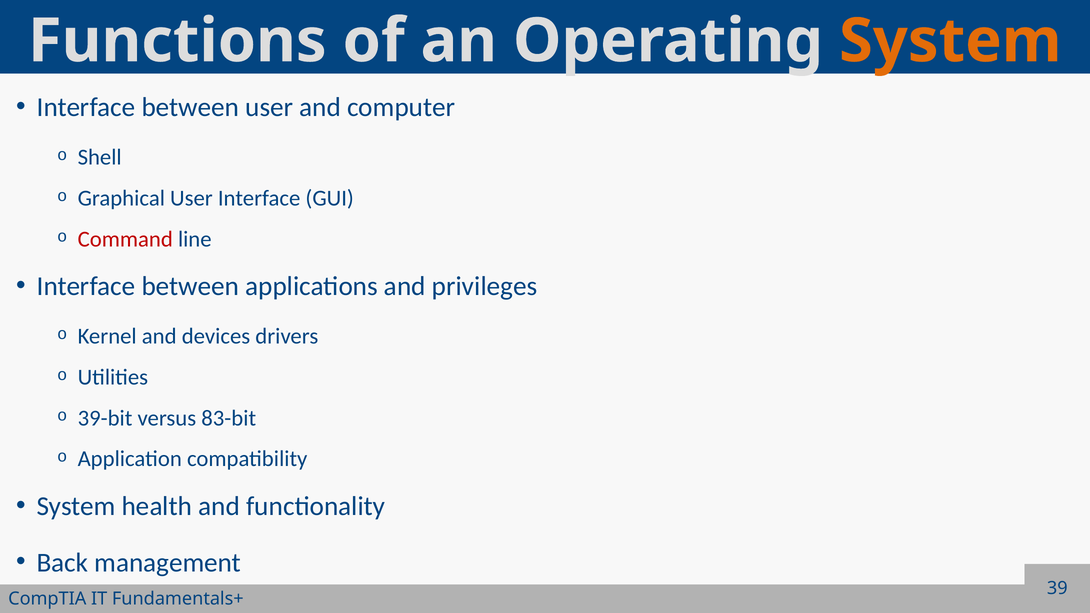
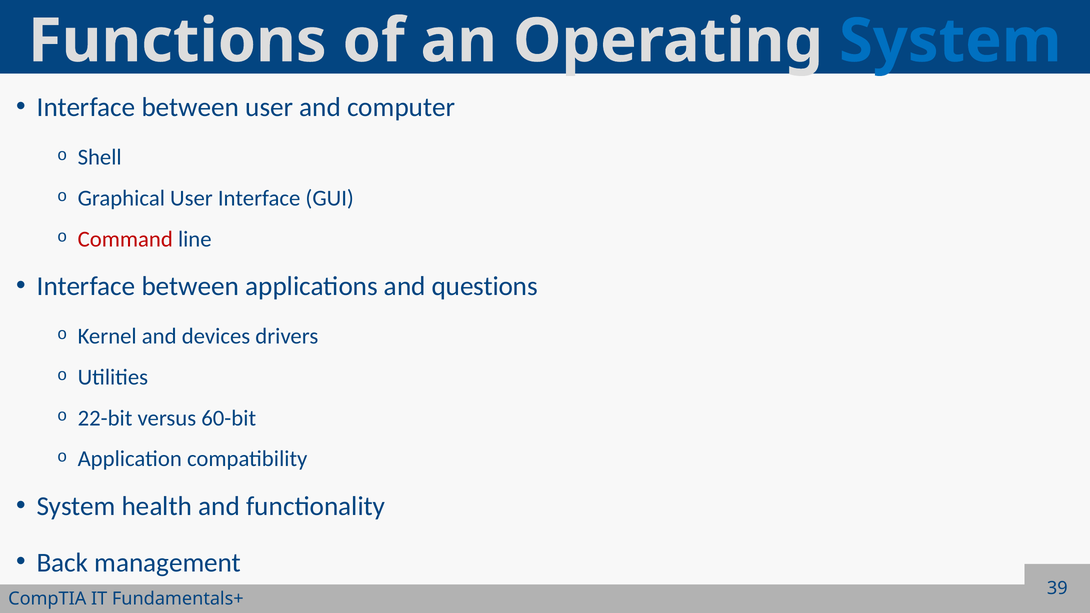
System at (950, 41) colour: orange -> blue
privileges: privileges -> questions
39-bit: 39-bit -> 22-bit
83-bit: 83-bit -> 60-bit
